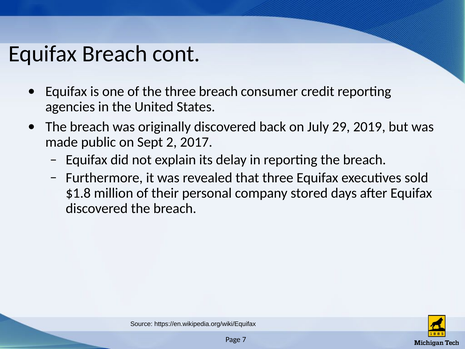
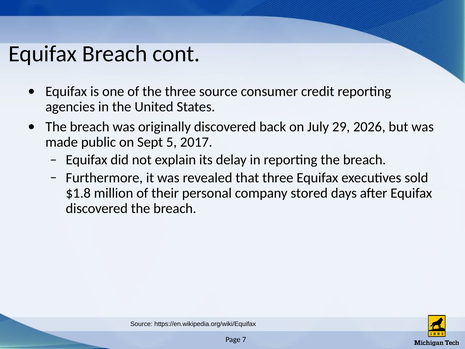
three breach: breach -> source
2019: 2019 -> 2026
2: 2 -> 5
